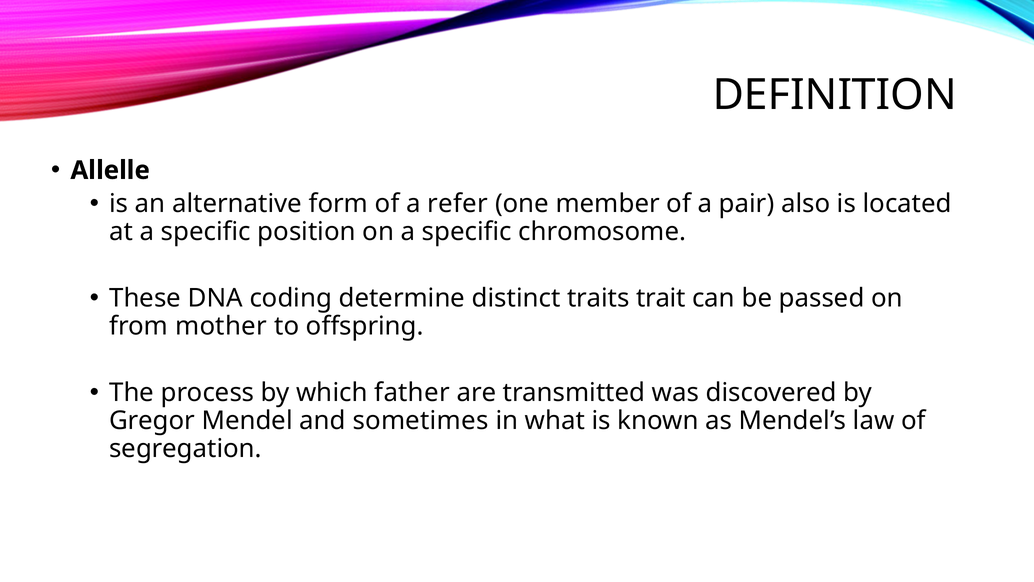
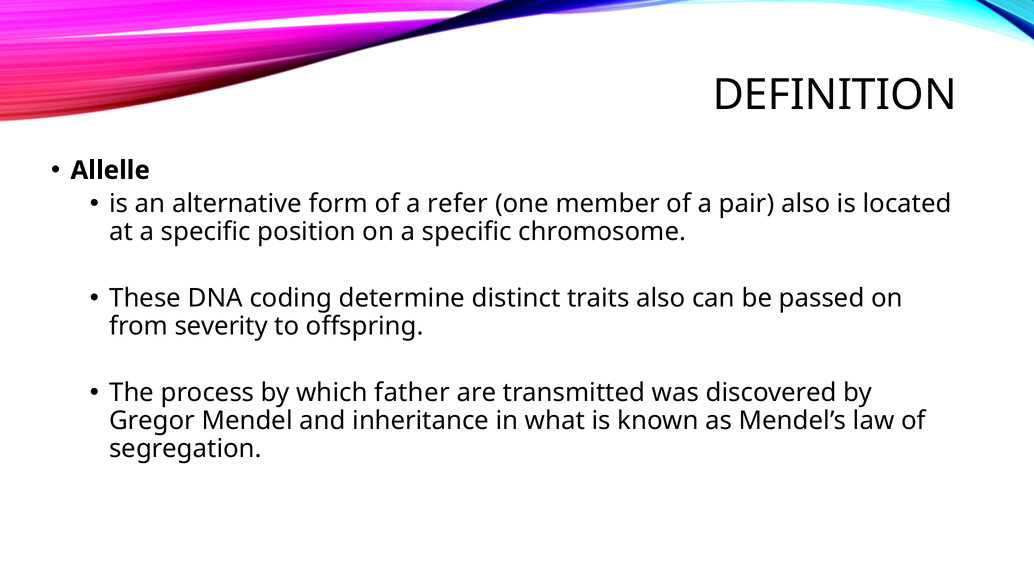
traits trait: trait -> also
mother: mother -> severity
sometimes: sometimes -> inheritance
